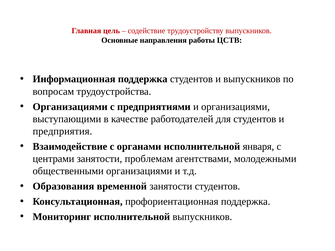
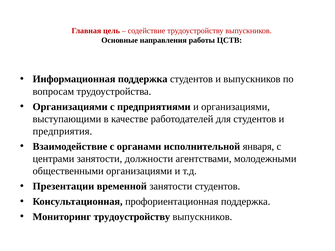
проблемам: проблемам -> должности
Образования: Образования -> Презентации
Мониторинг исполнительной: исполнительной -> трудоустройству
